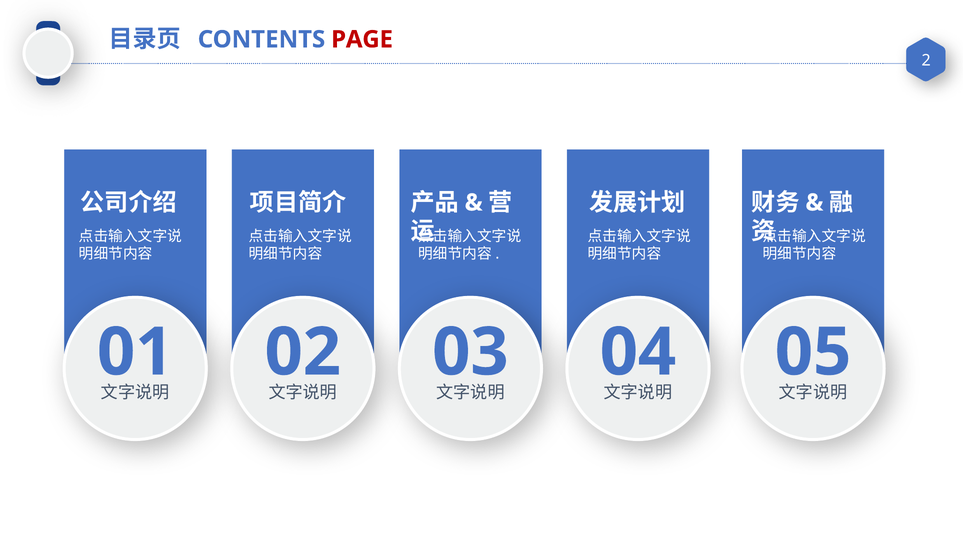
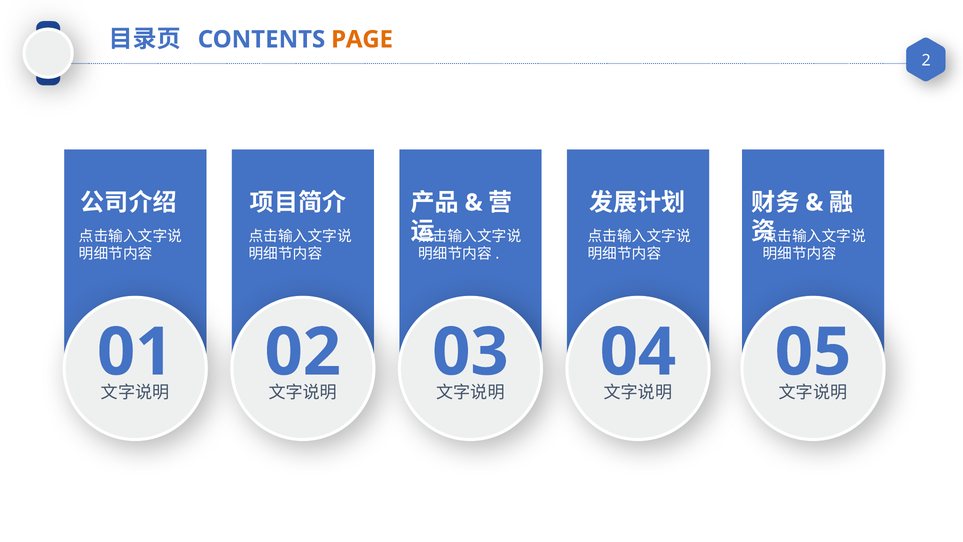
PAGE colour: red -> orange
